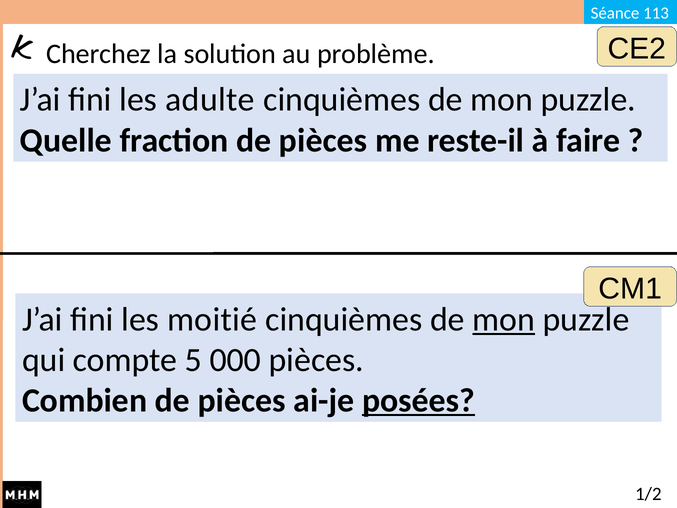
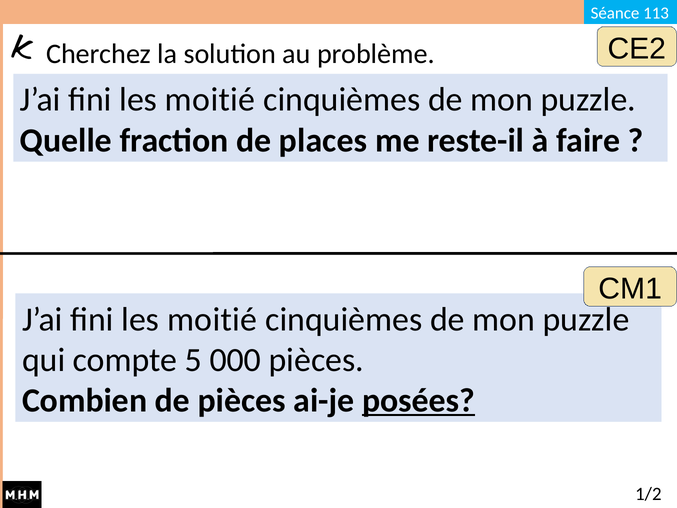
adulte at (210, 100): adulte -> moitié
fraction de pièces: pièces -> places
mon at (504, 319) underline: present -> none
